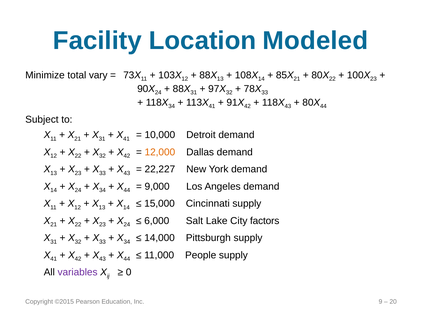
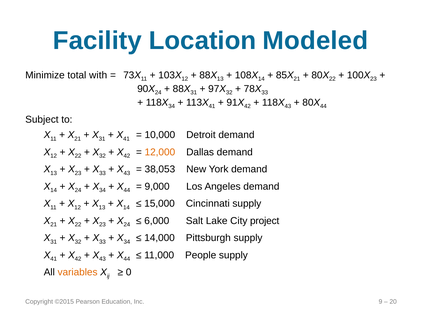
vary: vary -> with
22,227: 22,227 -> 38,053
factors: factors -> project
variables colour: purple -> orange
